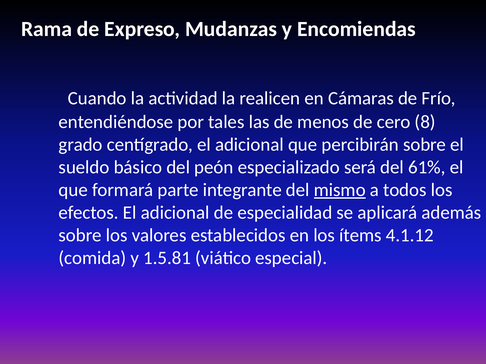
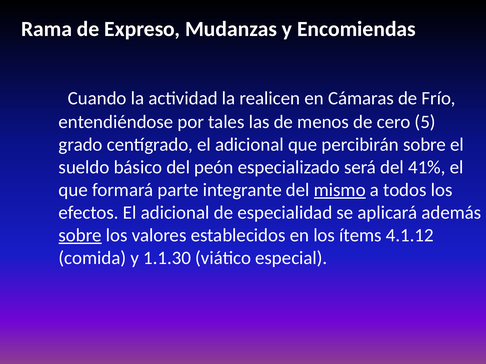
8: 8 -> 5
61%: 61% -> 41%
sobre at (80, 236) underline: none -> present
1.5.81: 1.5.81 -> 1.1.30
